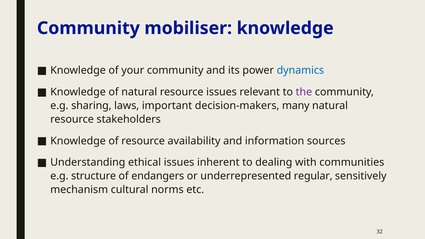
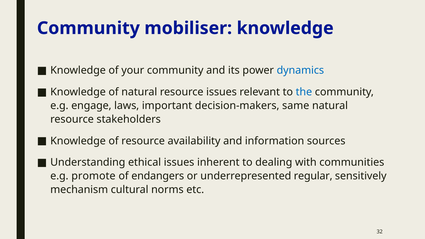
the colour: purple -> blue
sharing: sharing -> engage
many: many -> same
structure: structure -> promote
